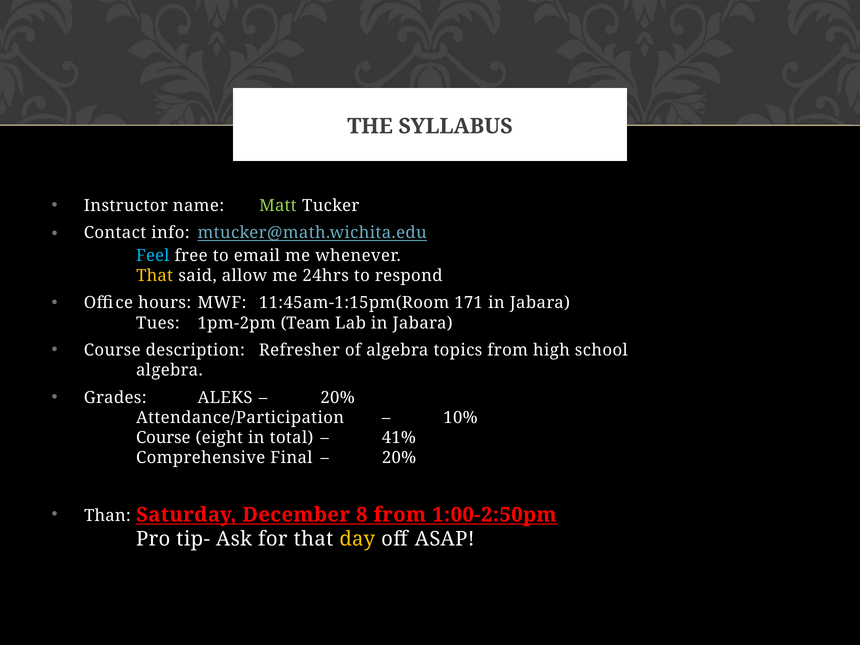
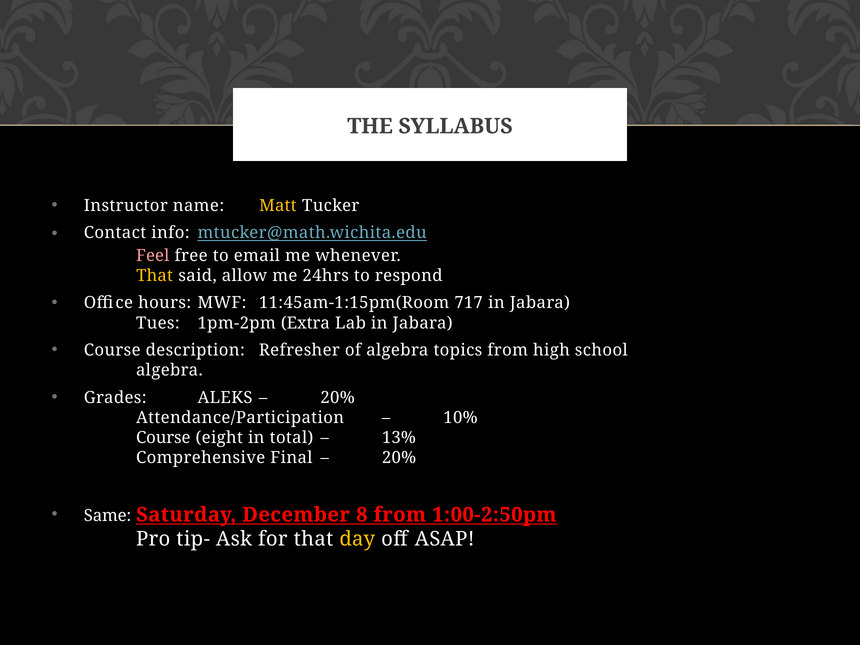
Matt colour: light green -> yellow
Feel colour: light blue -> pink
171: 171 -> 717
Team: Team -> Extra
41%: 41% -> 13%
Than: Than -> Same
